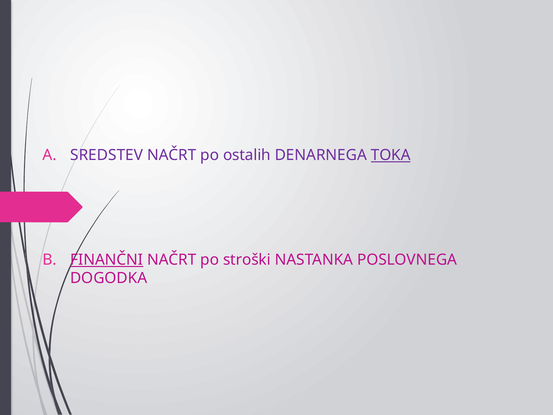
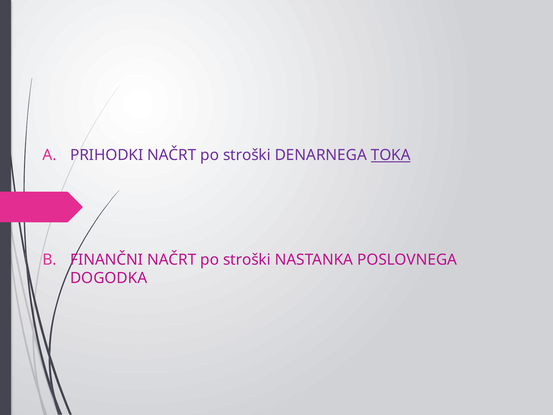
SREDSTEV: SREDSTEV -> PRIHODKI
ostalih at (247, 155): ostalih -> stroški
FINANČNI underline: present -> none
